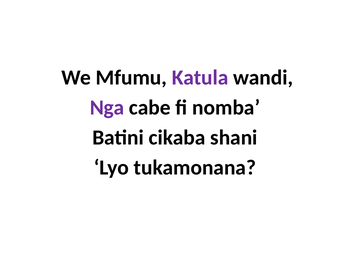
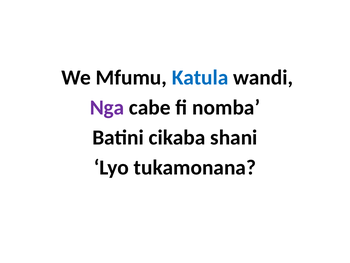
Katula colour: purple -> blue
